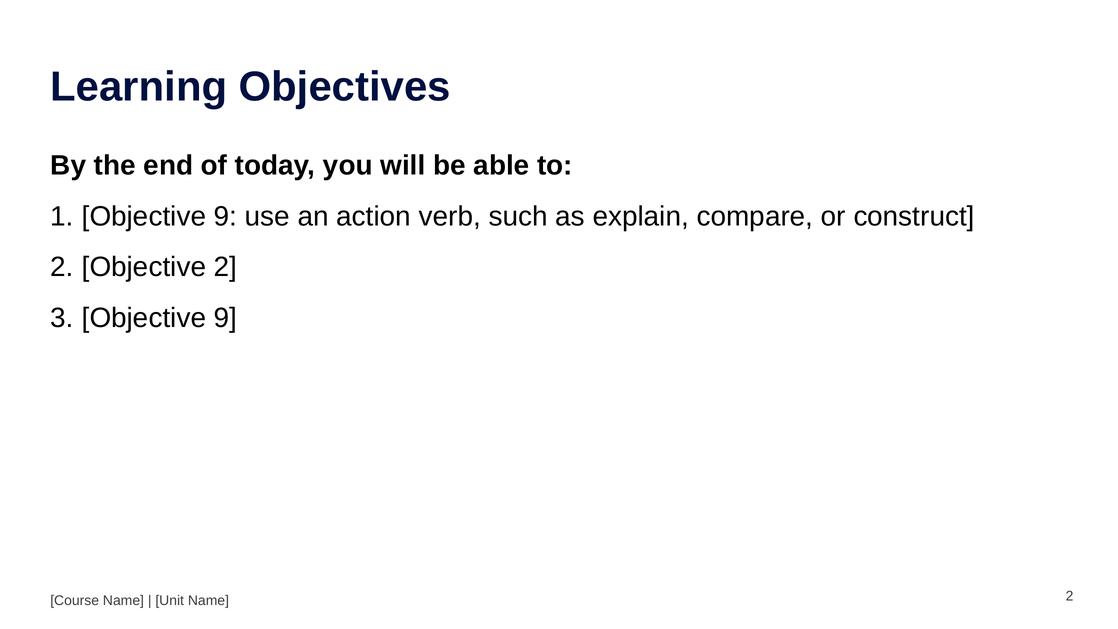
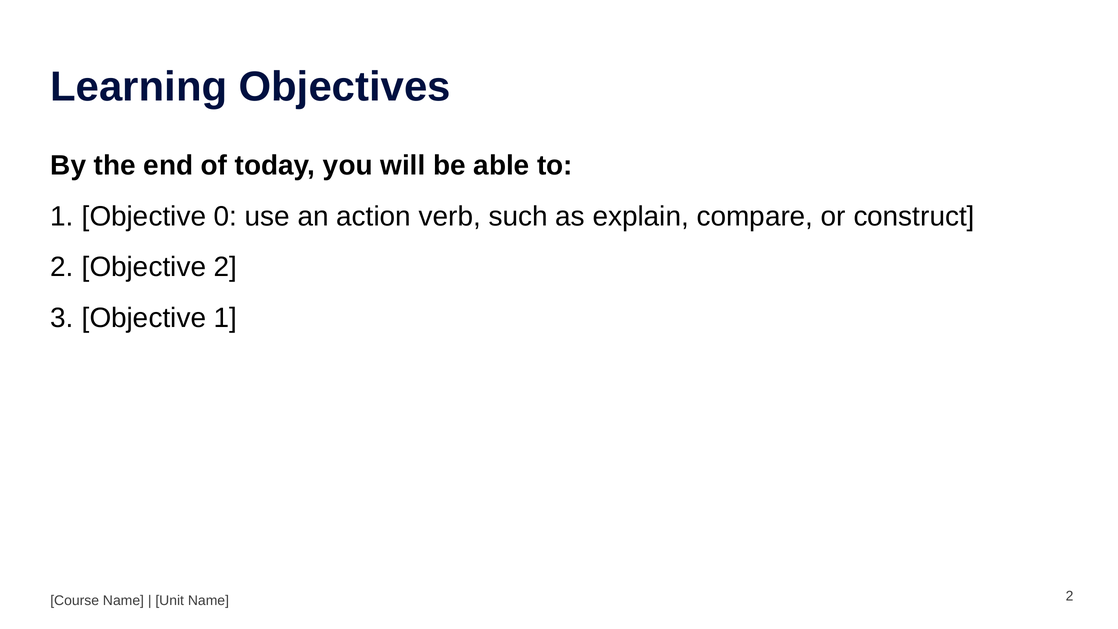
1 Objective 9: 9 -> 0
3 Objective 9: 9 -> 1
